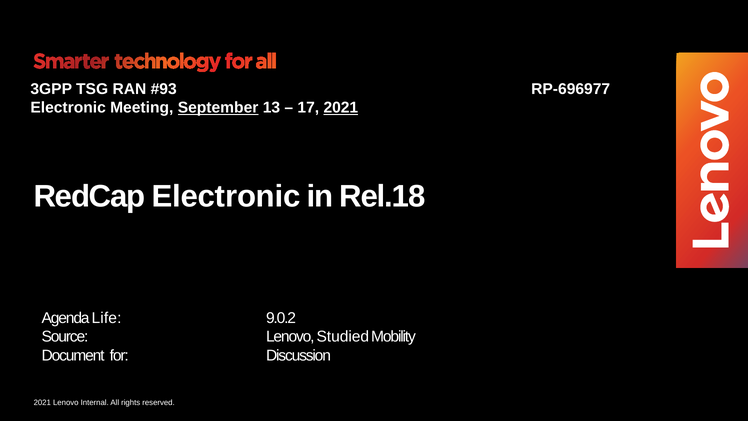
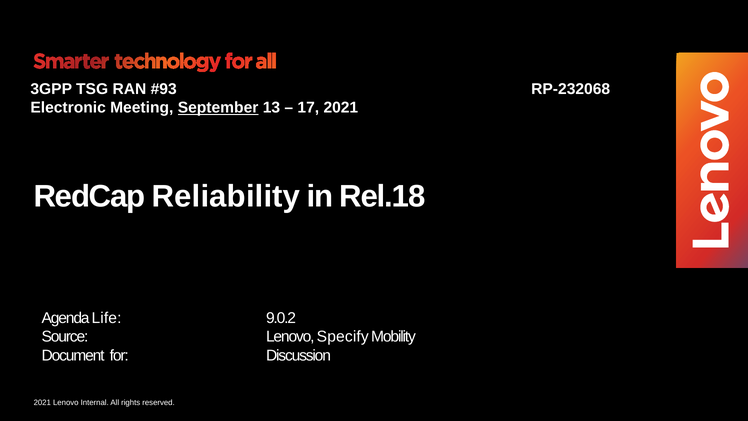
RP-696977: RP-696977 -> RP-232068
2021 at (341, 108) underline: present -> none
RedCap Electronic: Electronic -> Reliability
Studied: Studied -> Specify
